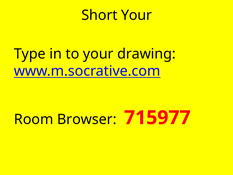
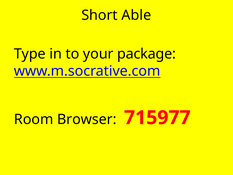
Short Your: Your -> Able
drawing: drawing -> package
